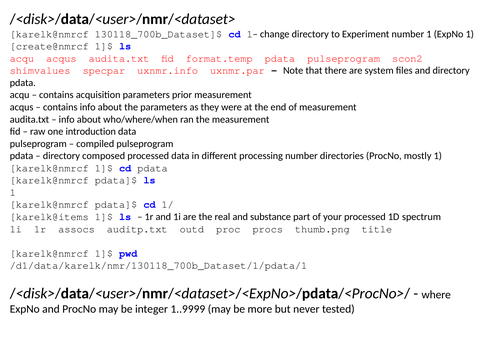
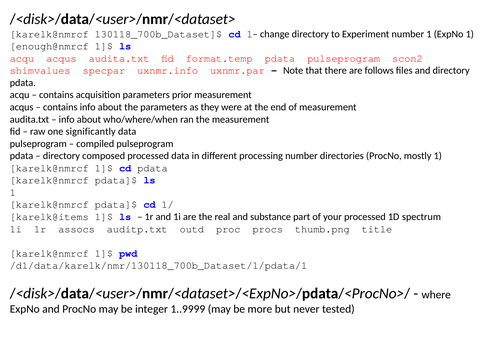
create@nmrcf: create@nmrcf -> enough@nmrcf
system: system -> follows
introduction: introduction -> significantly
